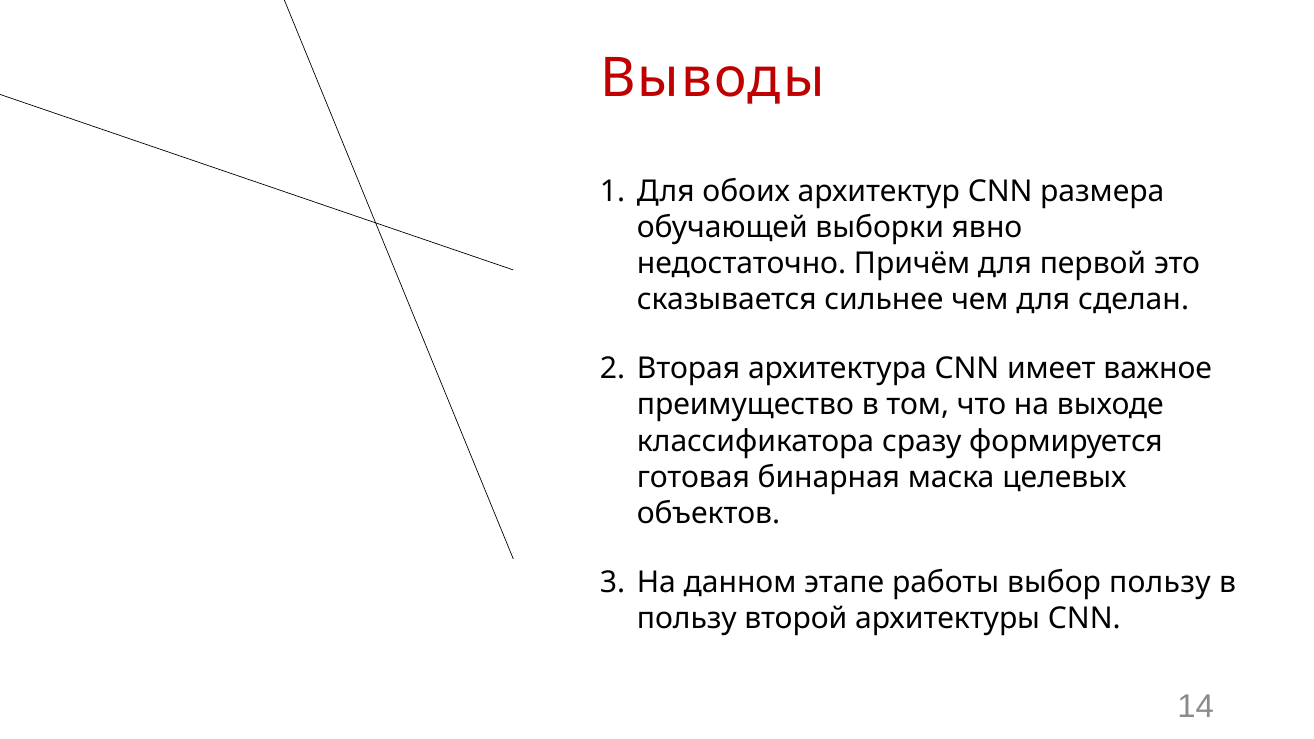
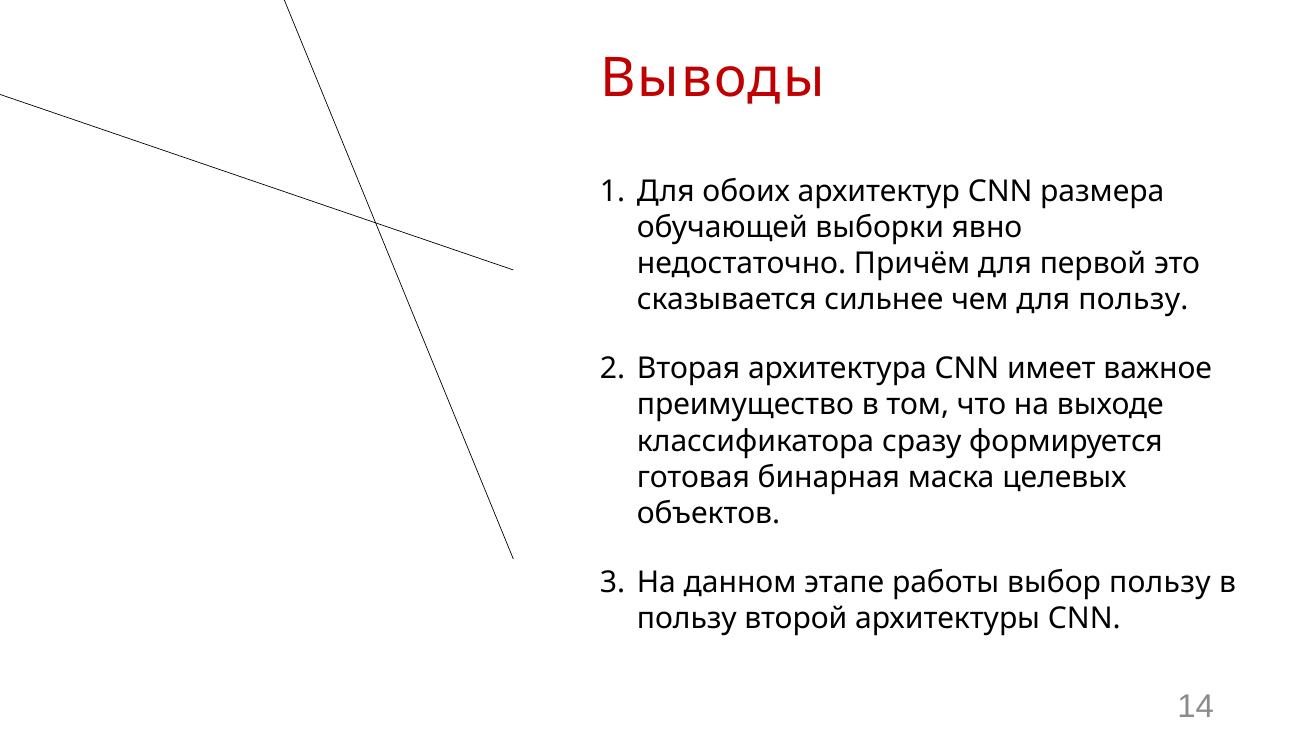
для сделан: сделан -> пользу
